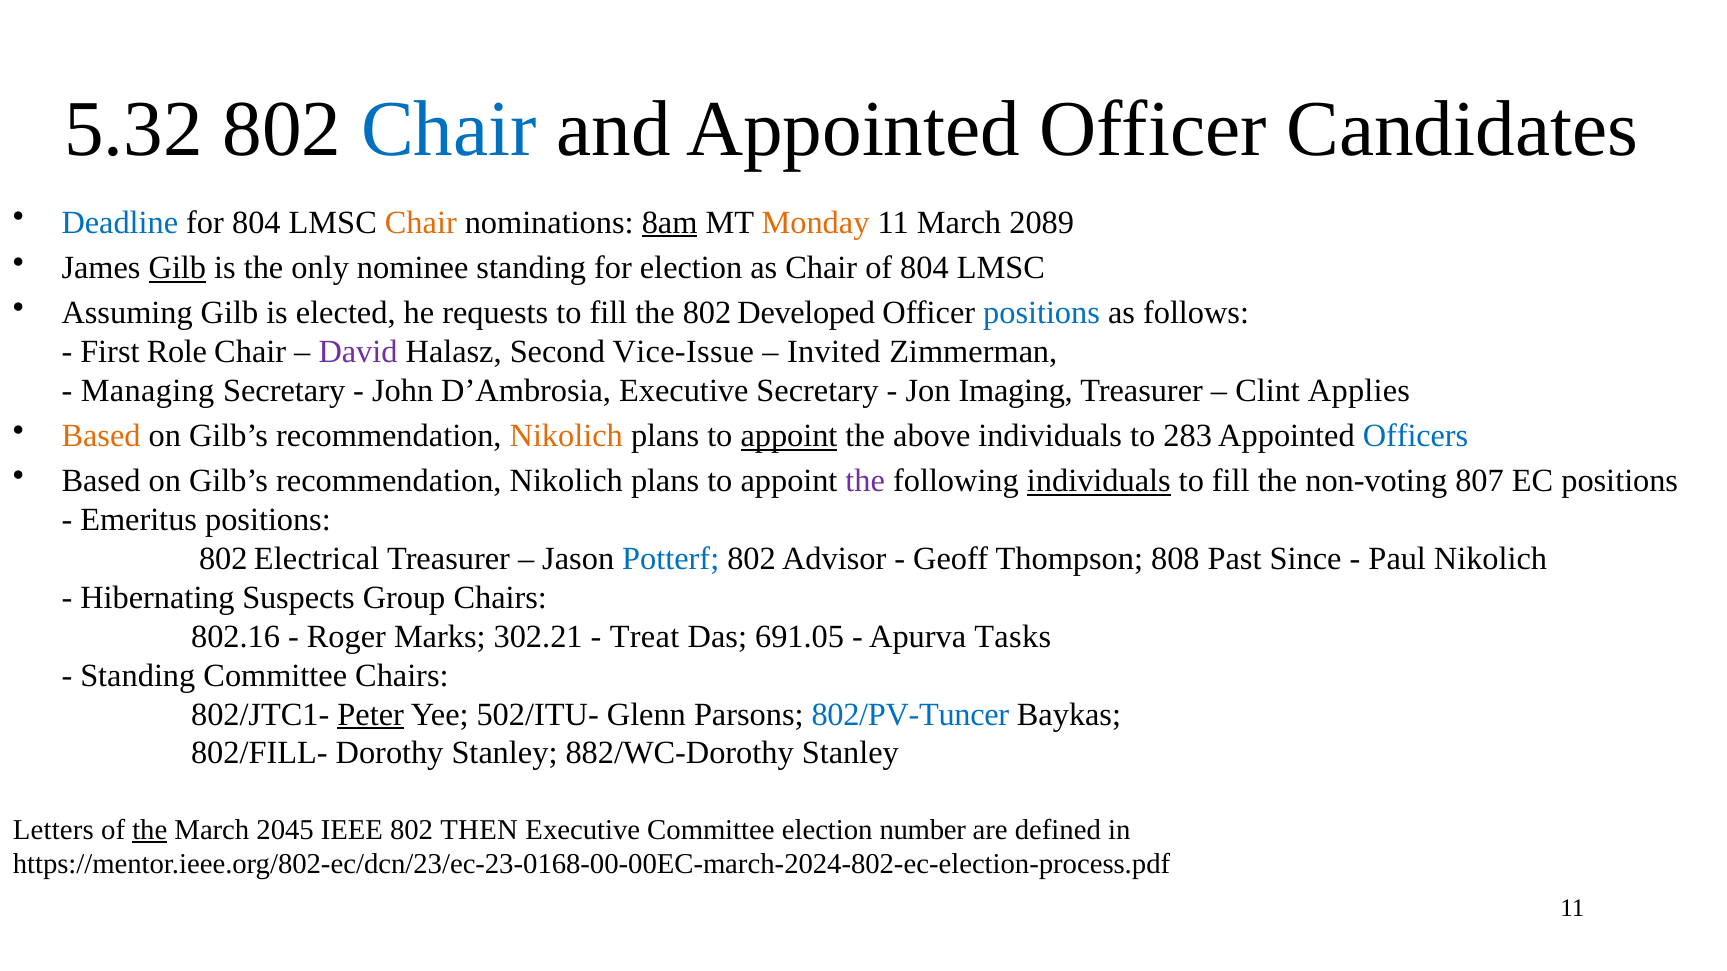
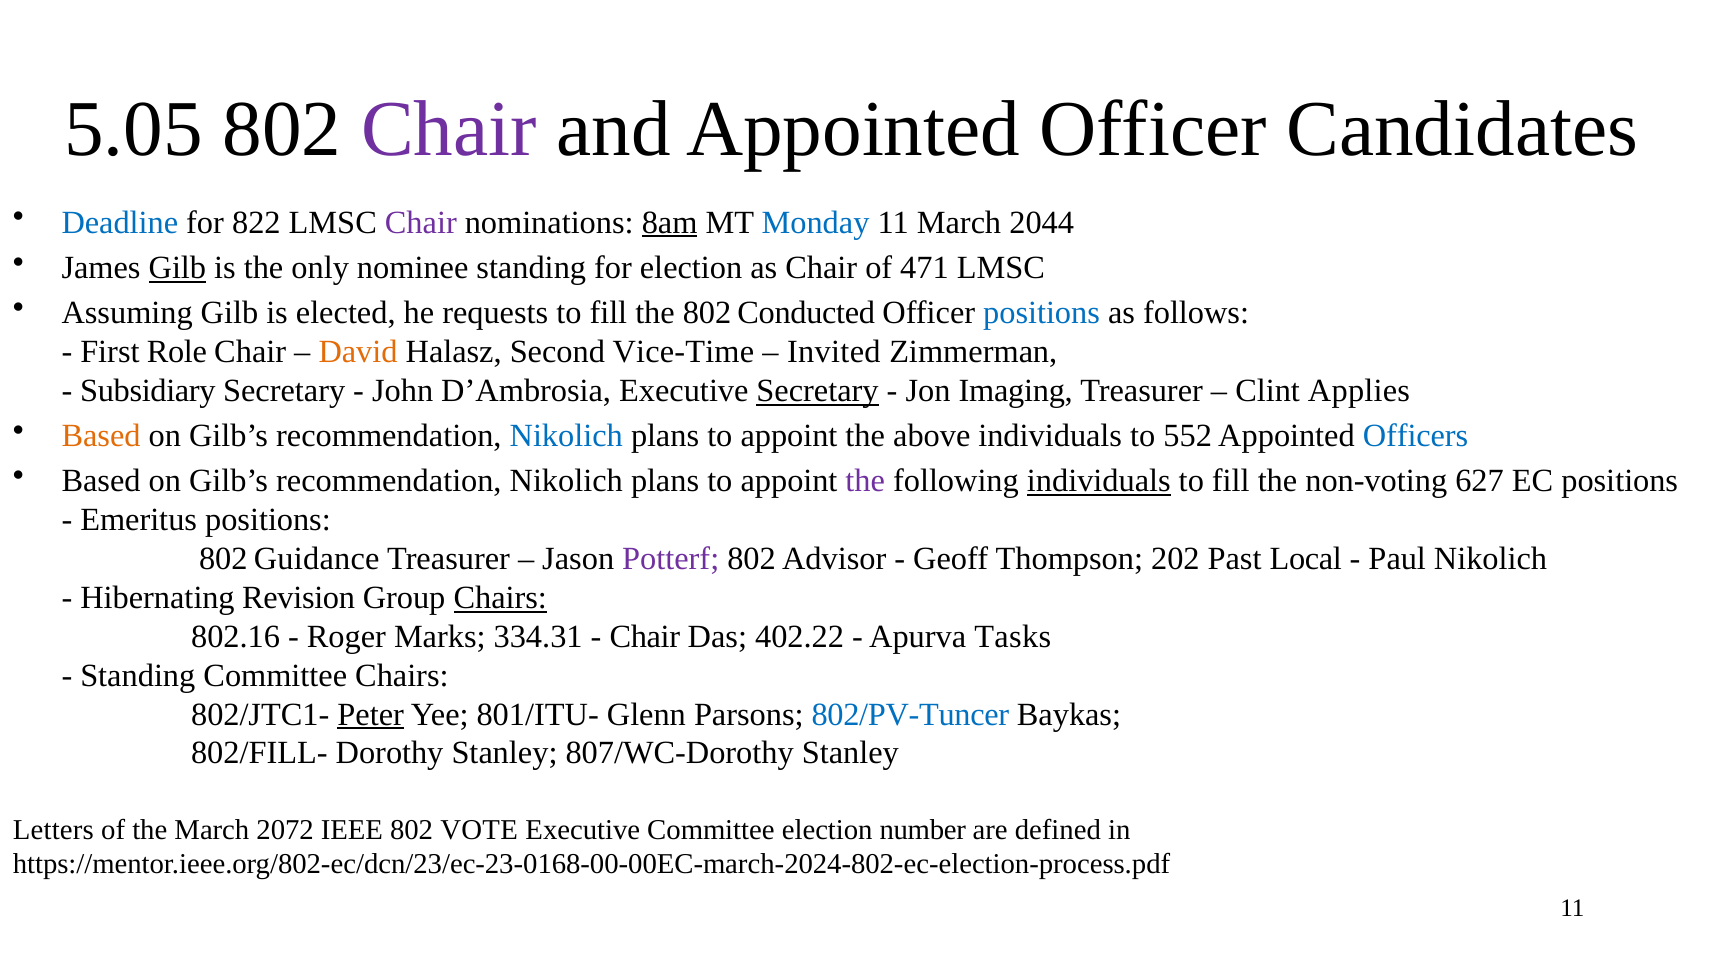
5.32: 5.32 -> 5.05
Chair at (449, 130) colour: blue -> purple
for 804: 804 -> 822
Chair at (421, 222) colour: orange -> purple
Monday colour: orange -> blue
2089: 2089 -> 2044
of 804: 804 -> 471
Developed: Developed -> Conducted
David colour: purple -> orange
Vice-Issue: Vice-Issue -> Vice-Time
Managing: Managing -> Subsidiary
Secretary at (818, 391) underline: none -> present
Nikolich at (566, 436) colour: orange -> blue
appoint at (789, 436) underline: present -> none
283: 283 -> 552
807: 807 -> 627
Electrical: Electrical -> Guidance
Potterf colour: blue -> purple
808: 808 -> 202
Since: Since -> Local
Suspects: Suspects -> Revision
Chairs at (500, 598) underline: none -> present
302.21: 302.21 -> 334.31
Treat at (645, 637): Treat -> Chair
691.05: 691.05 -> 402.22
502/ITU-: 502/ITU- -> 801/ITU-
882/WC-Dorothy: 882/WC-Dorothy -> 807/WC-Dorothy
the at (150, 830) underline: present -> none
2045: 2045 -> 2072
THEN: THEN -> VOTE
